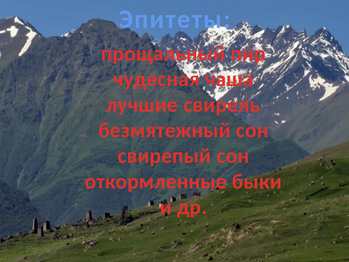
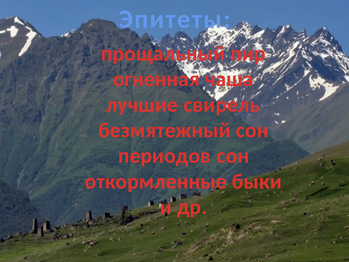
чудесная: чудесная -> огненная
свирепый: свирепый -> периодов
